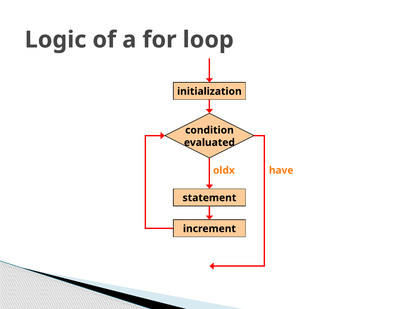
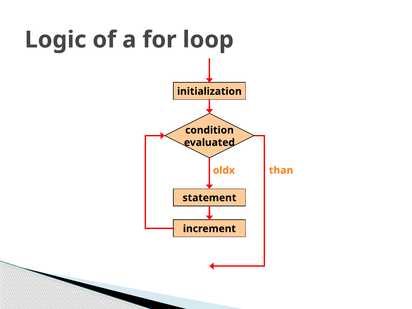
have: have -> than
